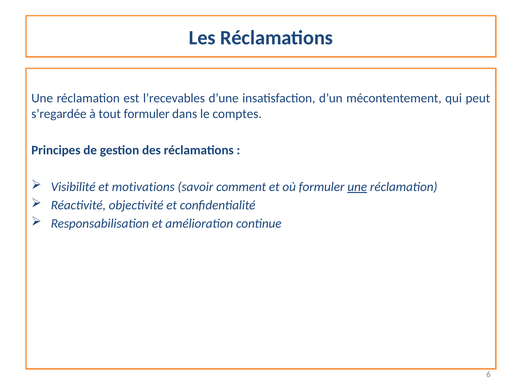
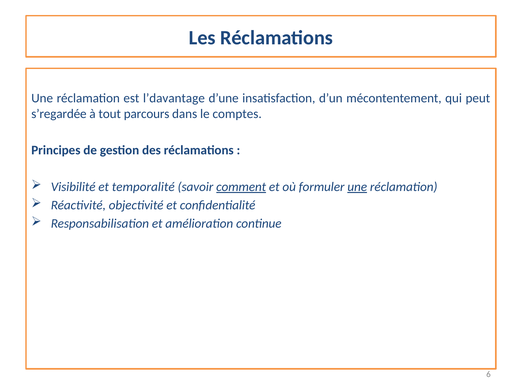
l’recevables: l’recevables -> l’davantage
tout formuler: formuler -> parcours
motivations: motivations -> temporalité
comment underline: none -> present
